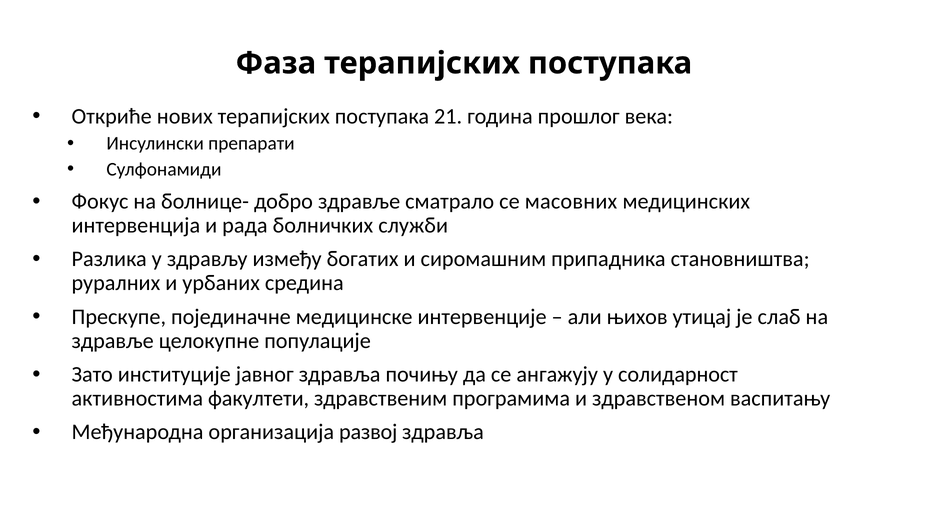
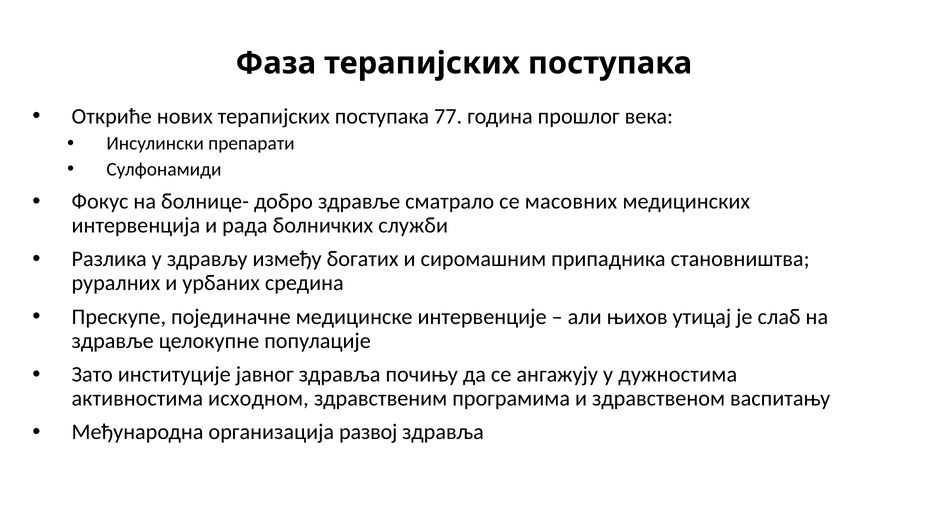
21: 21 -> 77
солидарност: солидарност -> дужностима
факултети: факултети -> исходном
